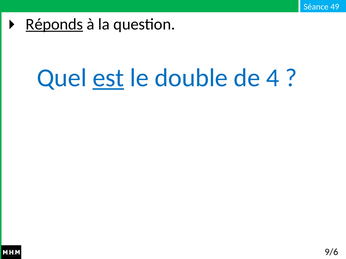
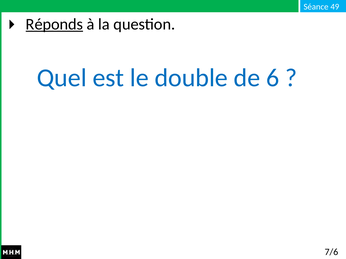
est underline: present -> none
4: 4 -> 6
9/6: 9/6 -> 7/6
